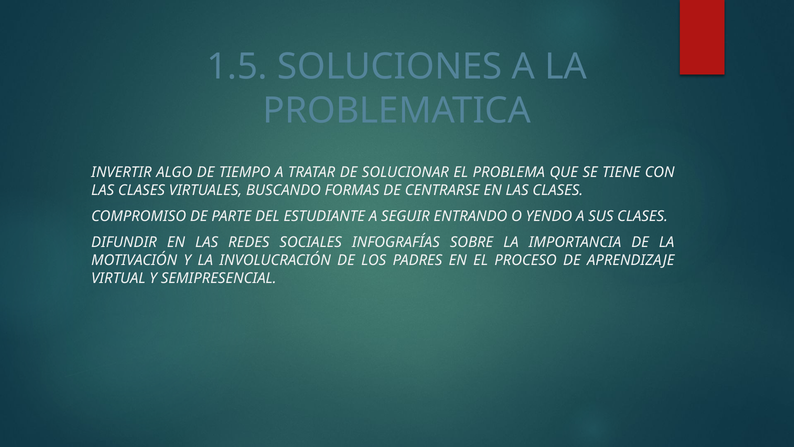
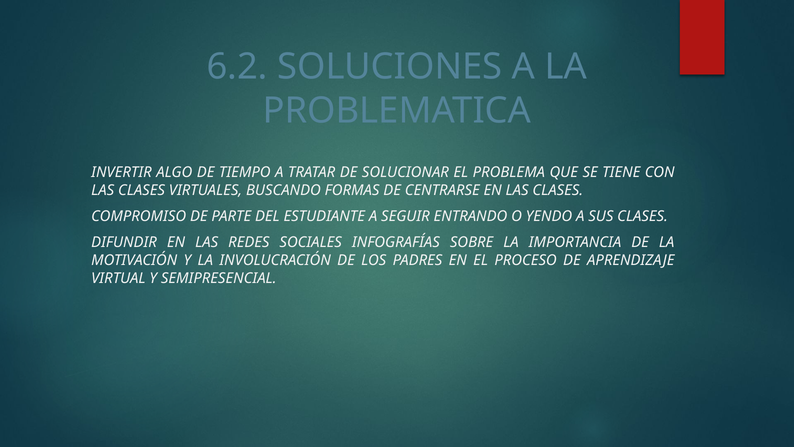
1.5: 1.5 -> 6.2
